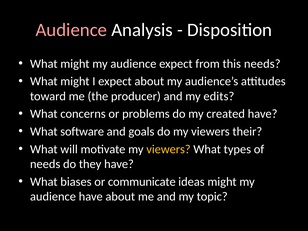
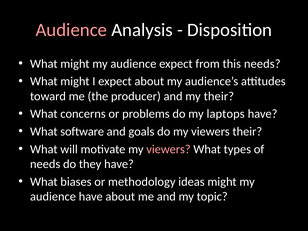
my edits: edits -> their
created: created -> laptops
viewers at (168, 149) colour: yellow -> pink
communicate: communicate -> methodology
